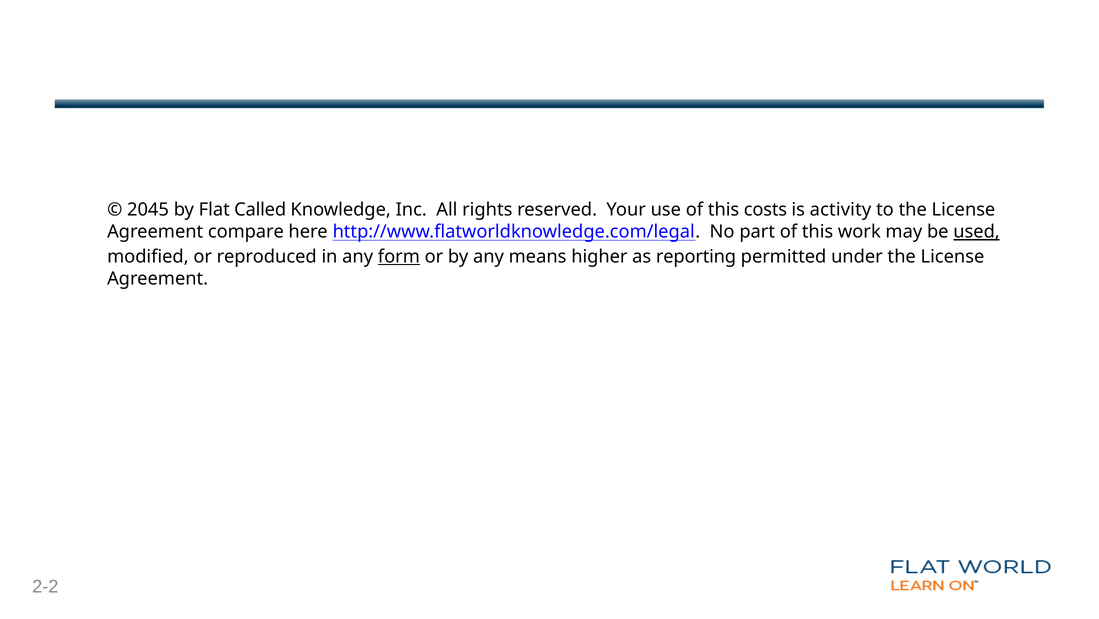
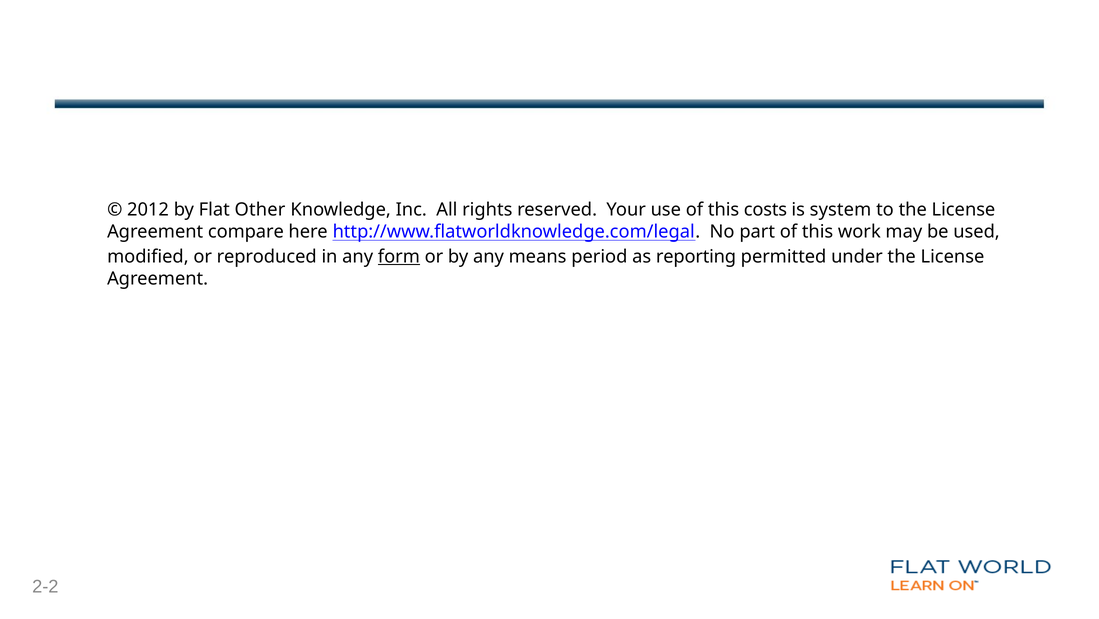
2045: 2045 -> 2012
Called: Called -> Other
activity: activity -> system
used underline: present -> none
higher: higher -> period
